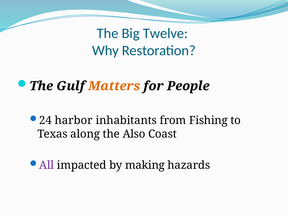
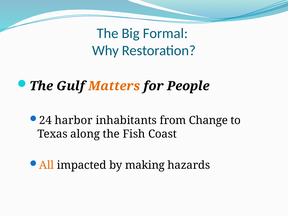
Twelve: Twelve -> Formal
Fishing: Fishing -> Change
Also: Also -> Fish
All colour: purple -> orange
